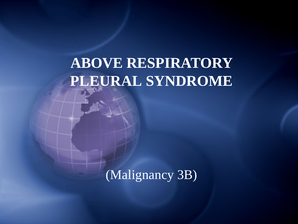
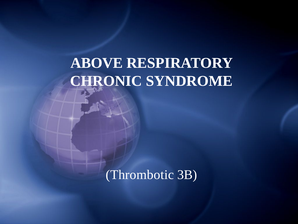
PLEURAL: PLEURAL -> CHRONIC
Malignancy: Malignancy -> Thrombotic
